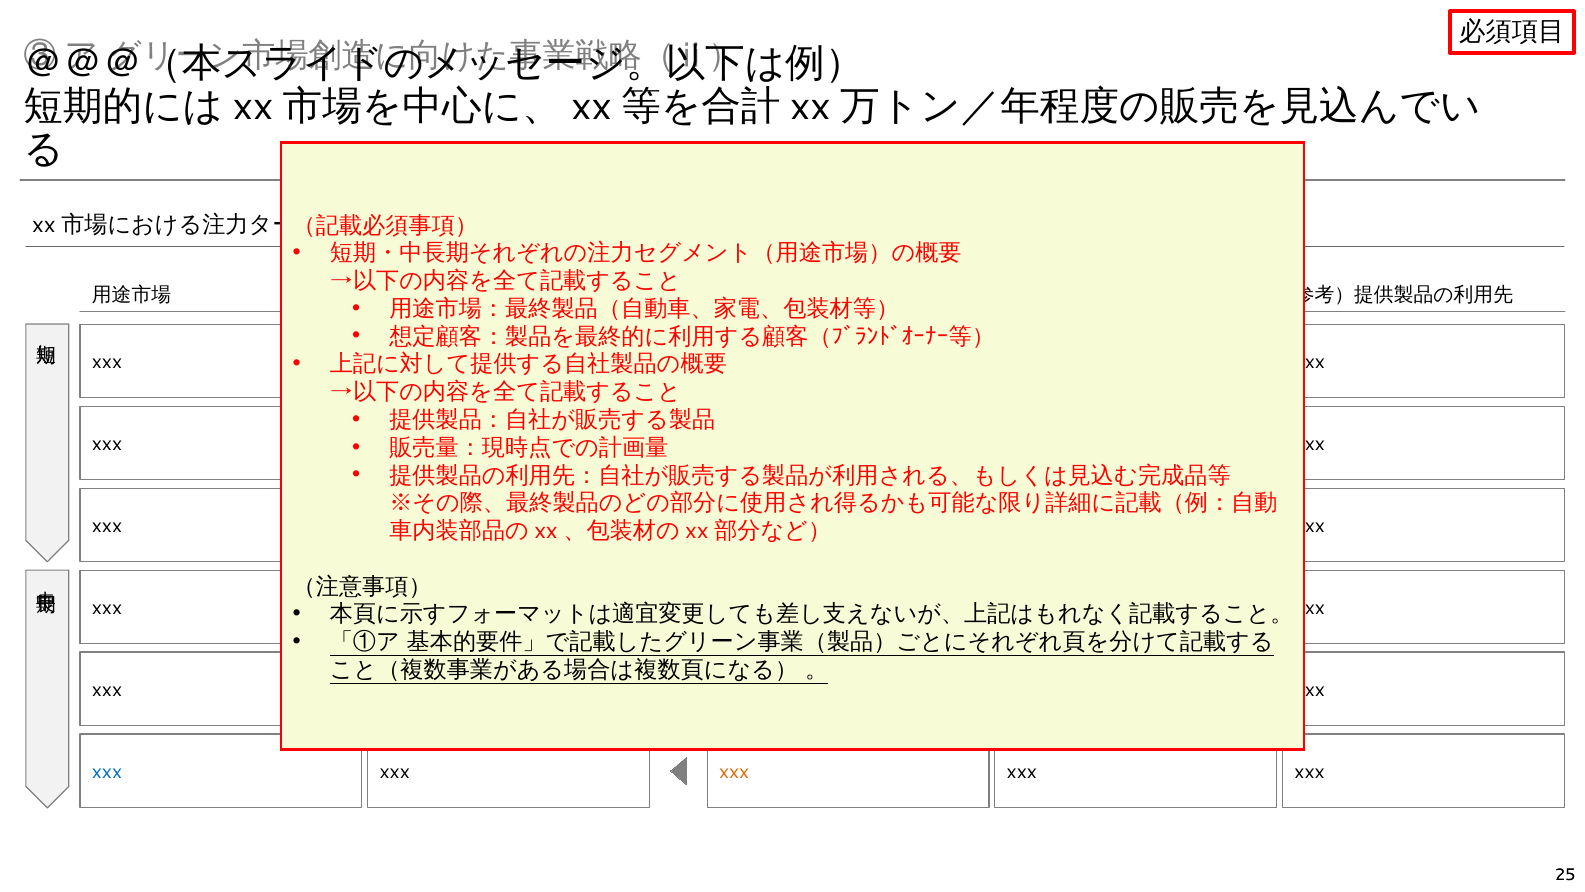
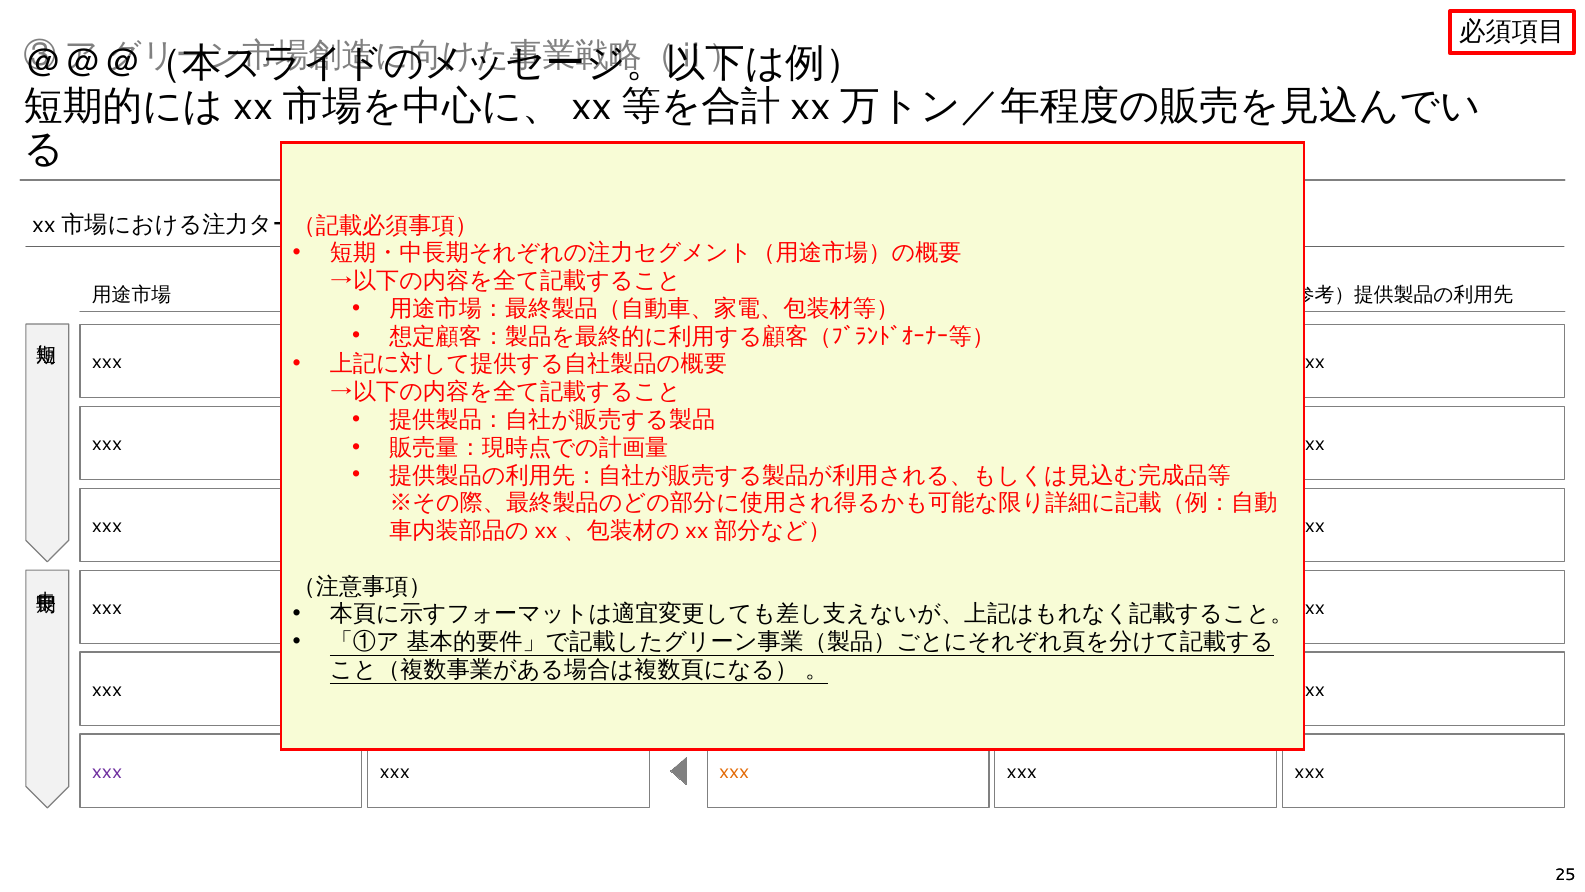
xxx at (107, 772) colour: blue -> purple
